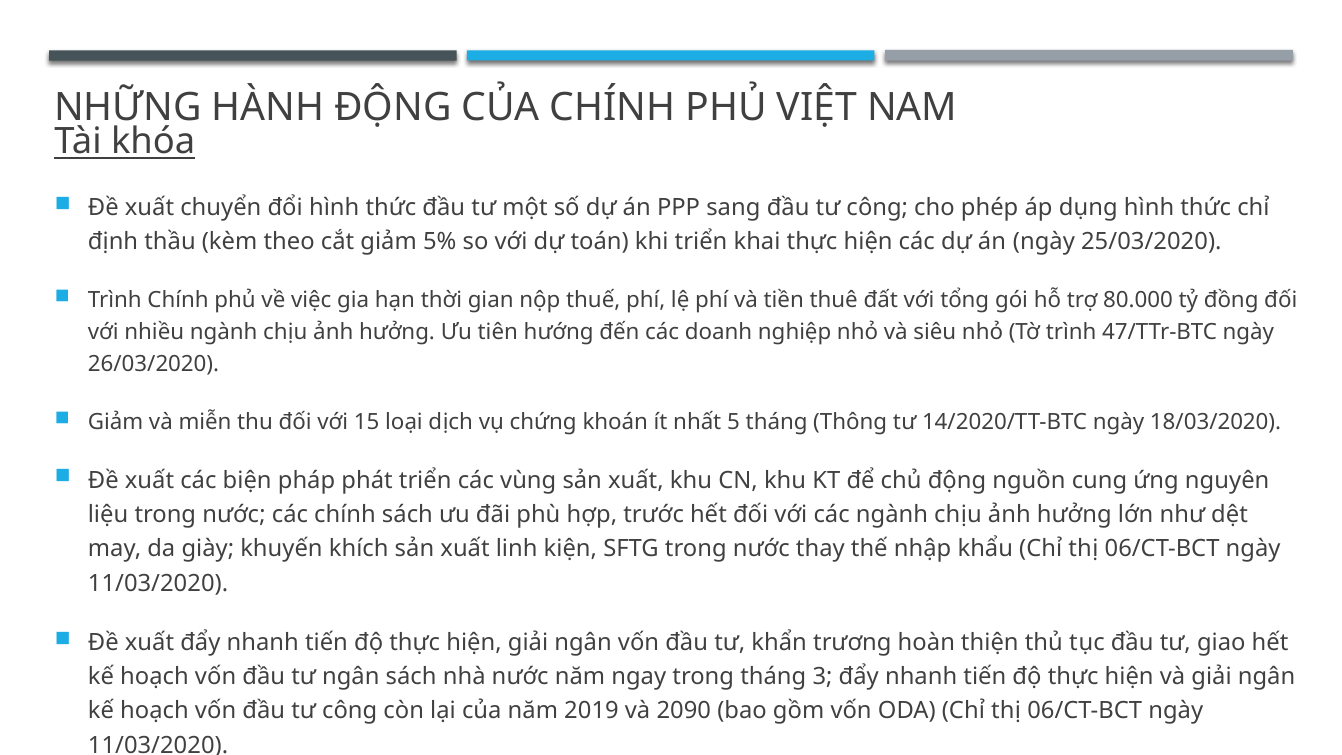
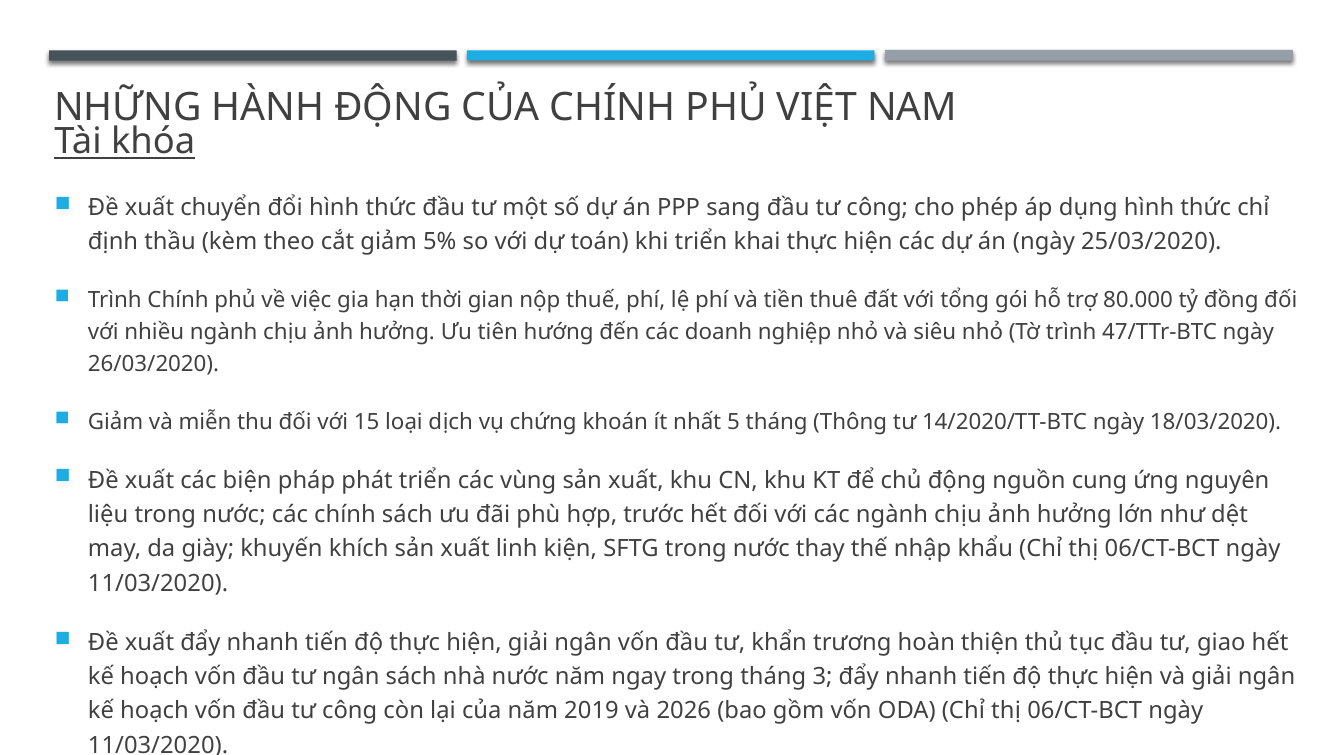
2090: 2090 -> 2026
